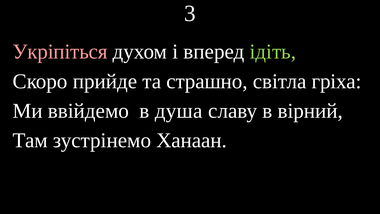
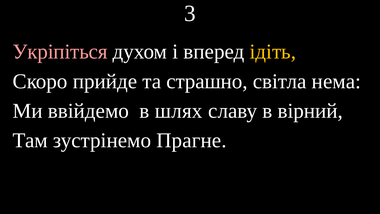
ідіть colour: light green -> yellow
гріха: гріха -> нема
душа: душа -> шлях
Ханаан: Ханаан -> Прагне
